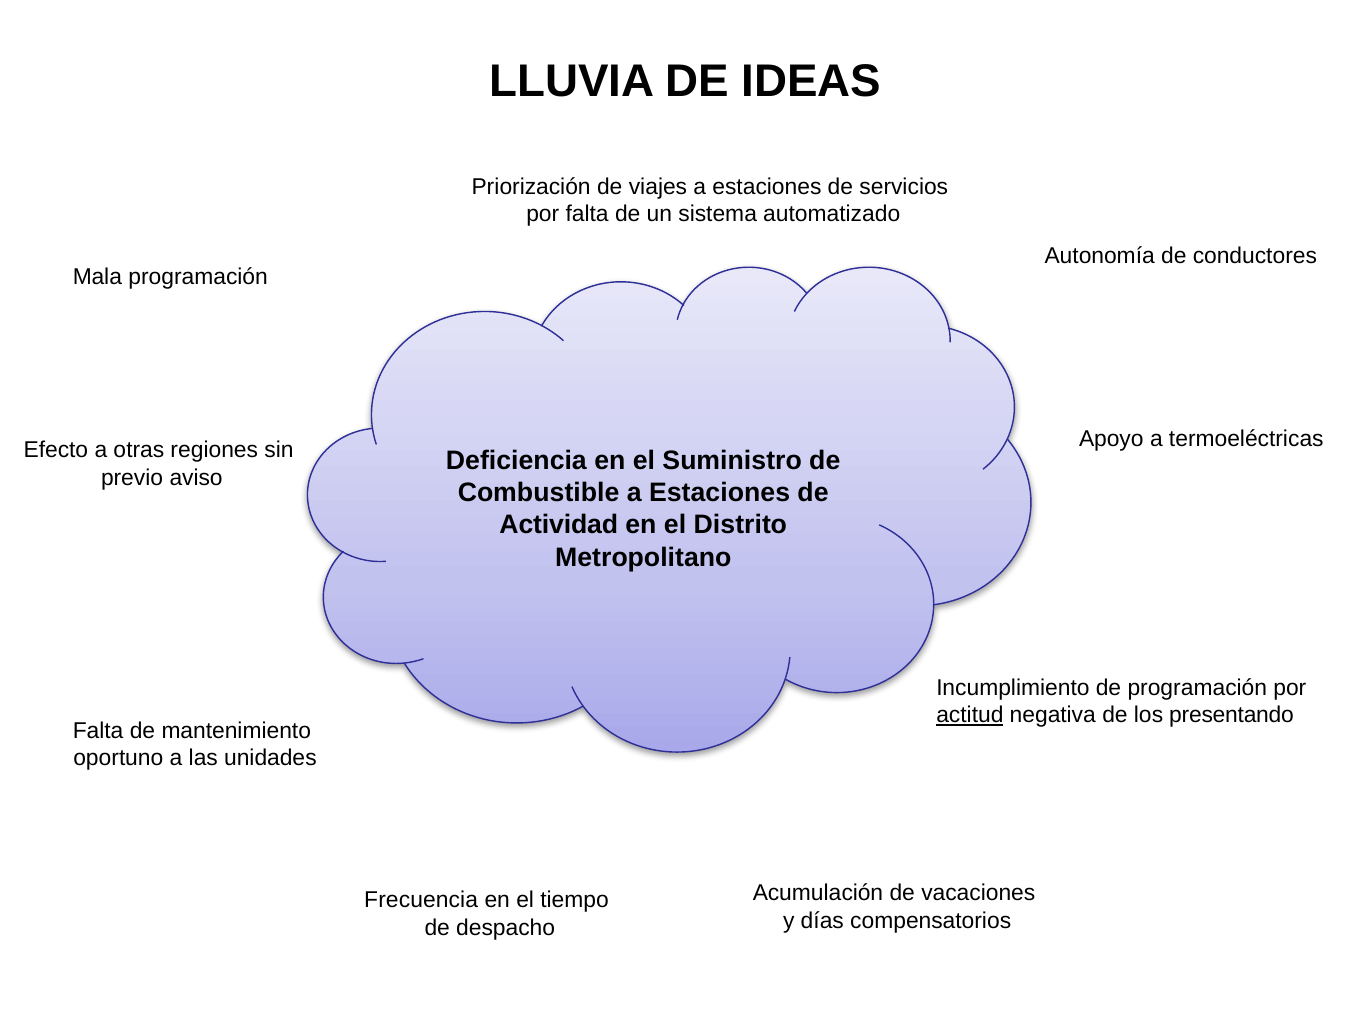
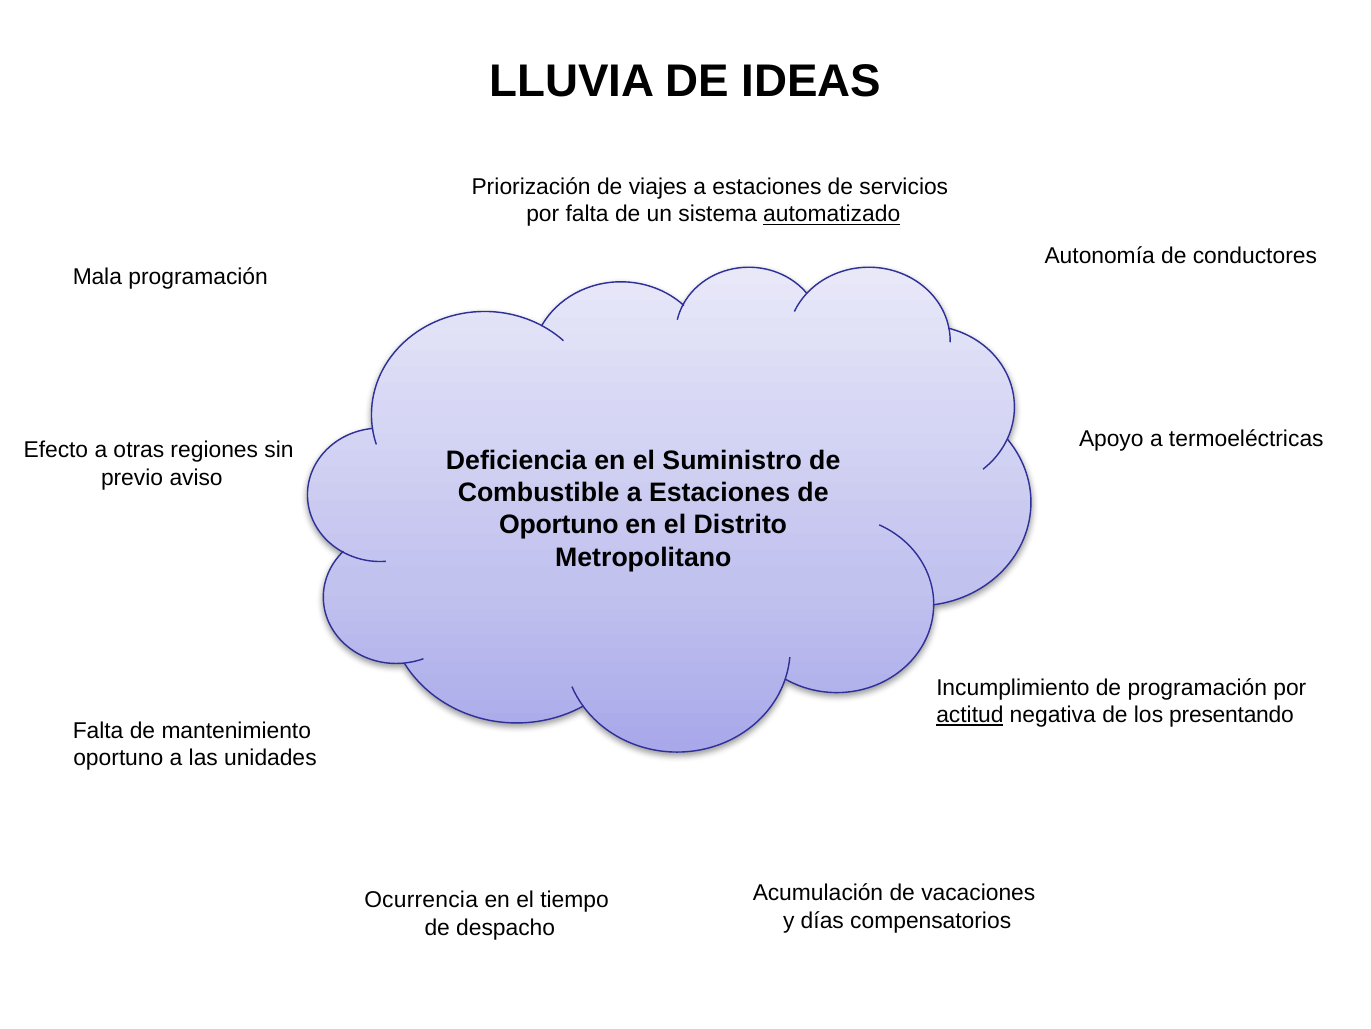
automatizado underline: none -> present
Actividad at (559, 525): Actividad -> Oportuno
Frecuencia: Frecuencia -> Ocurrencia
